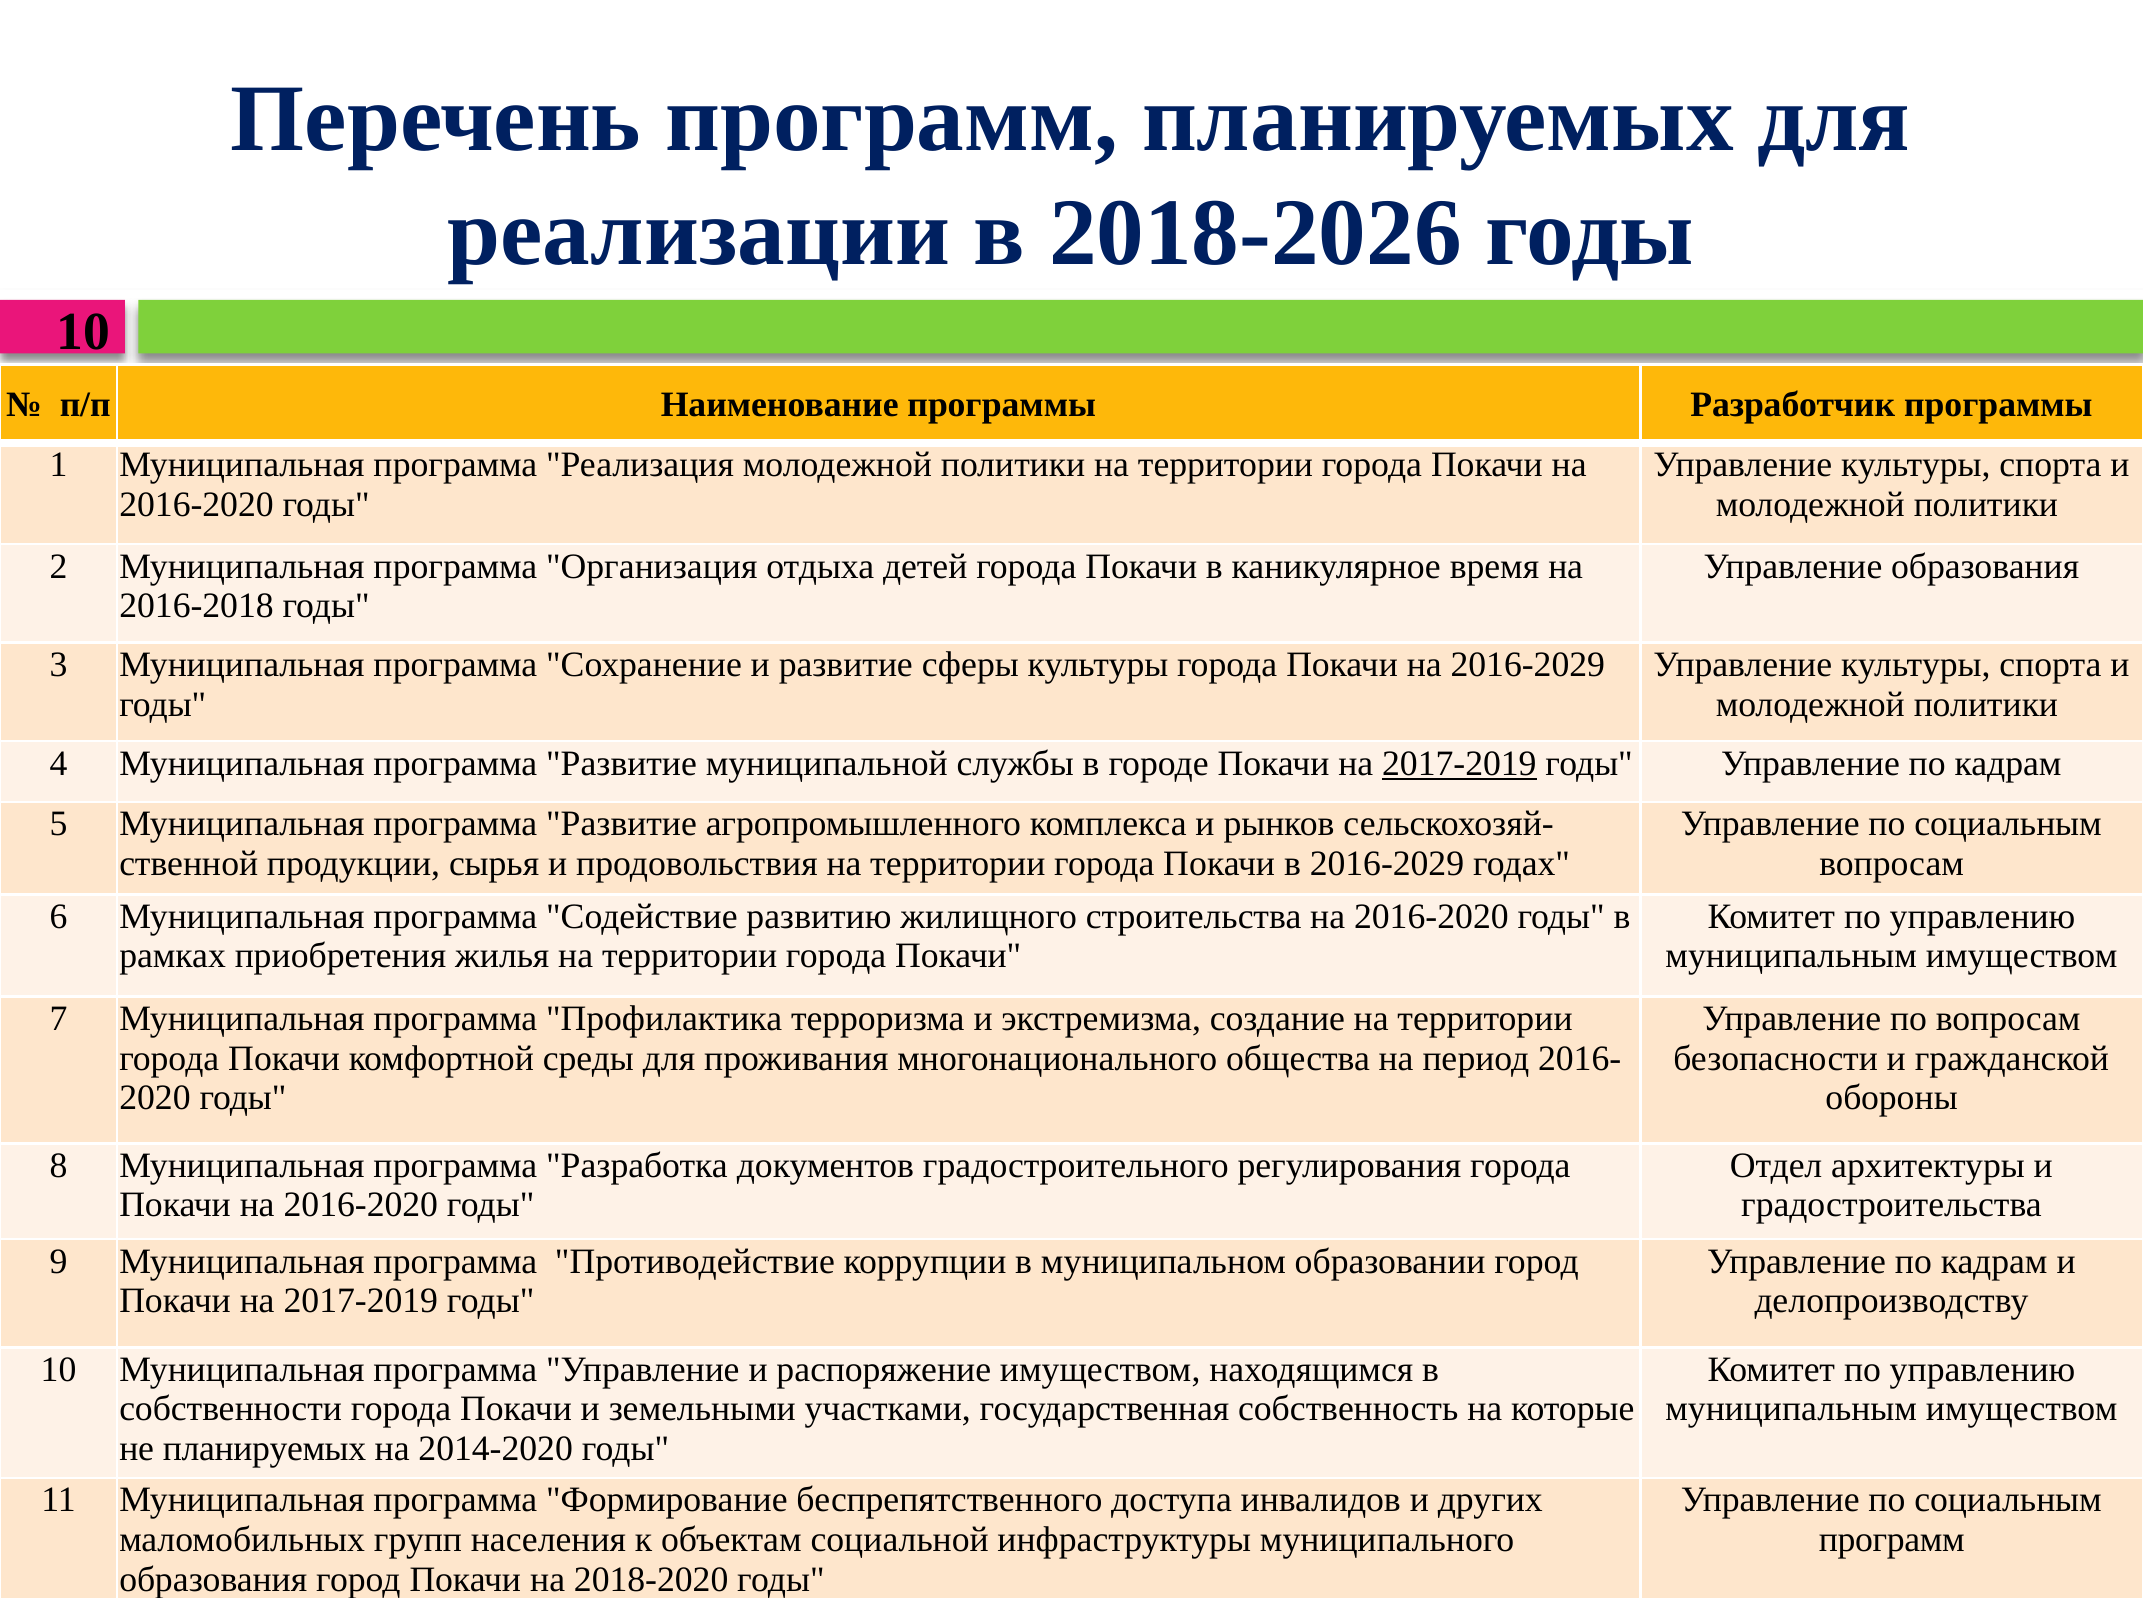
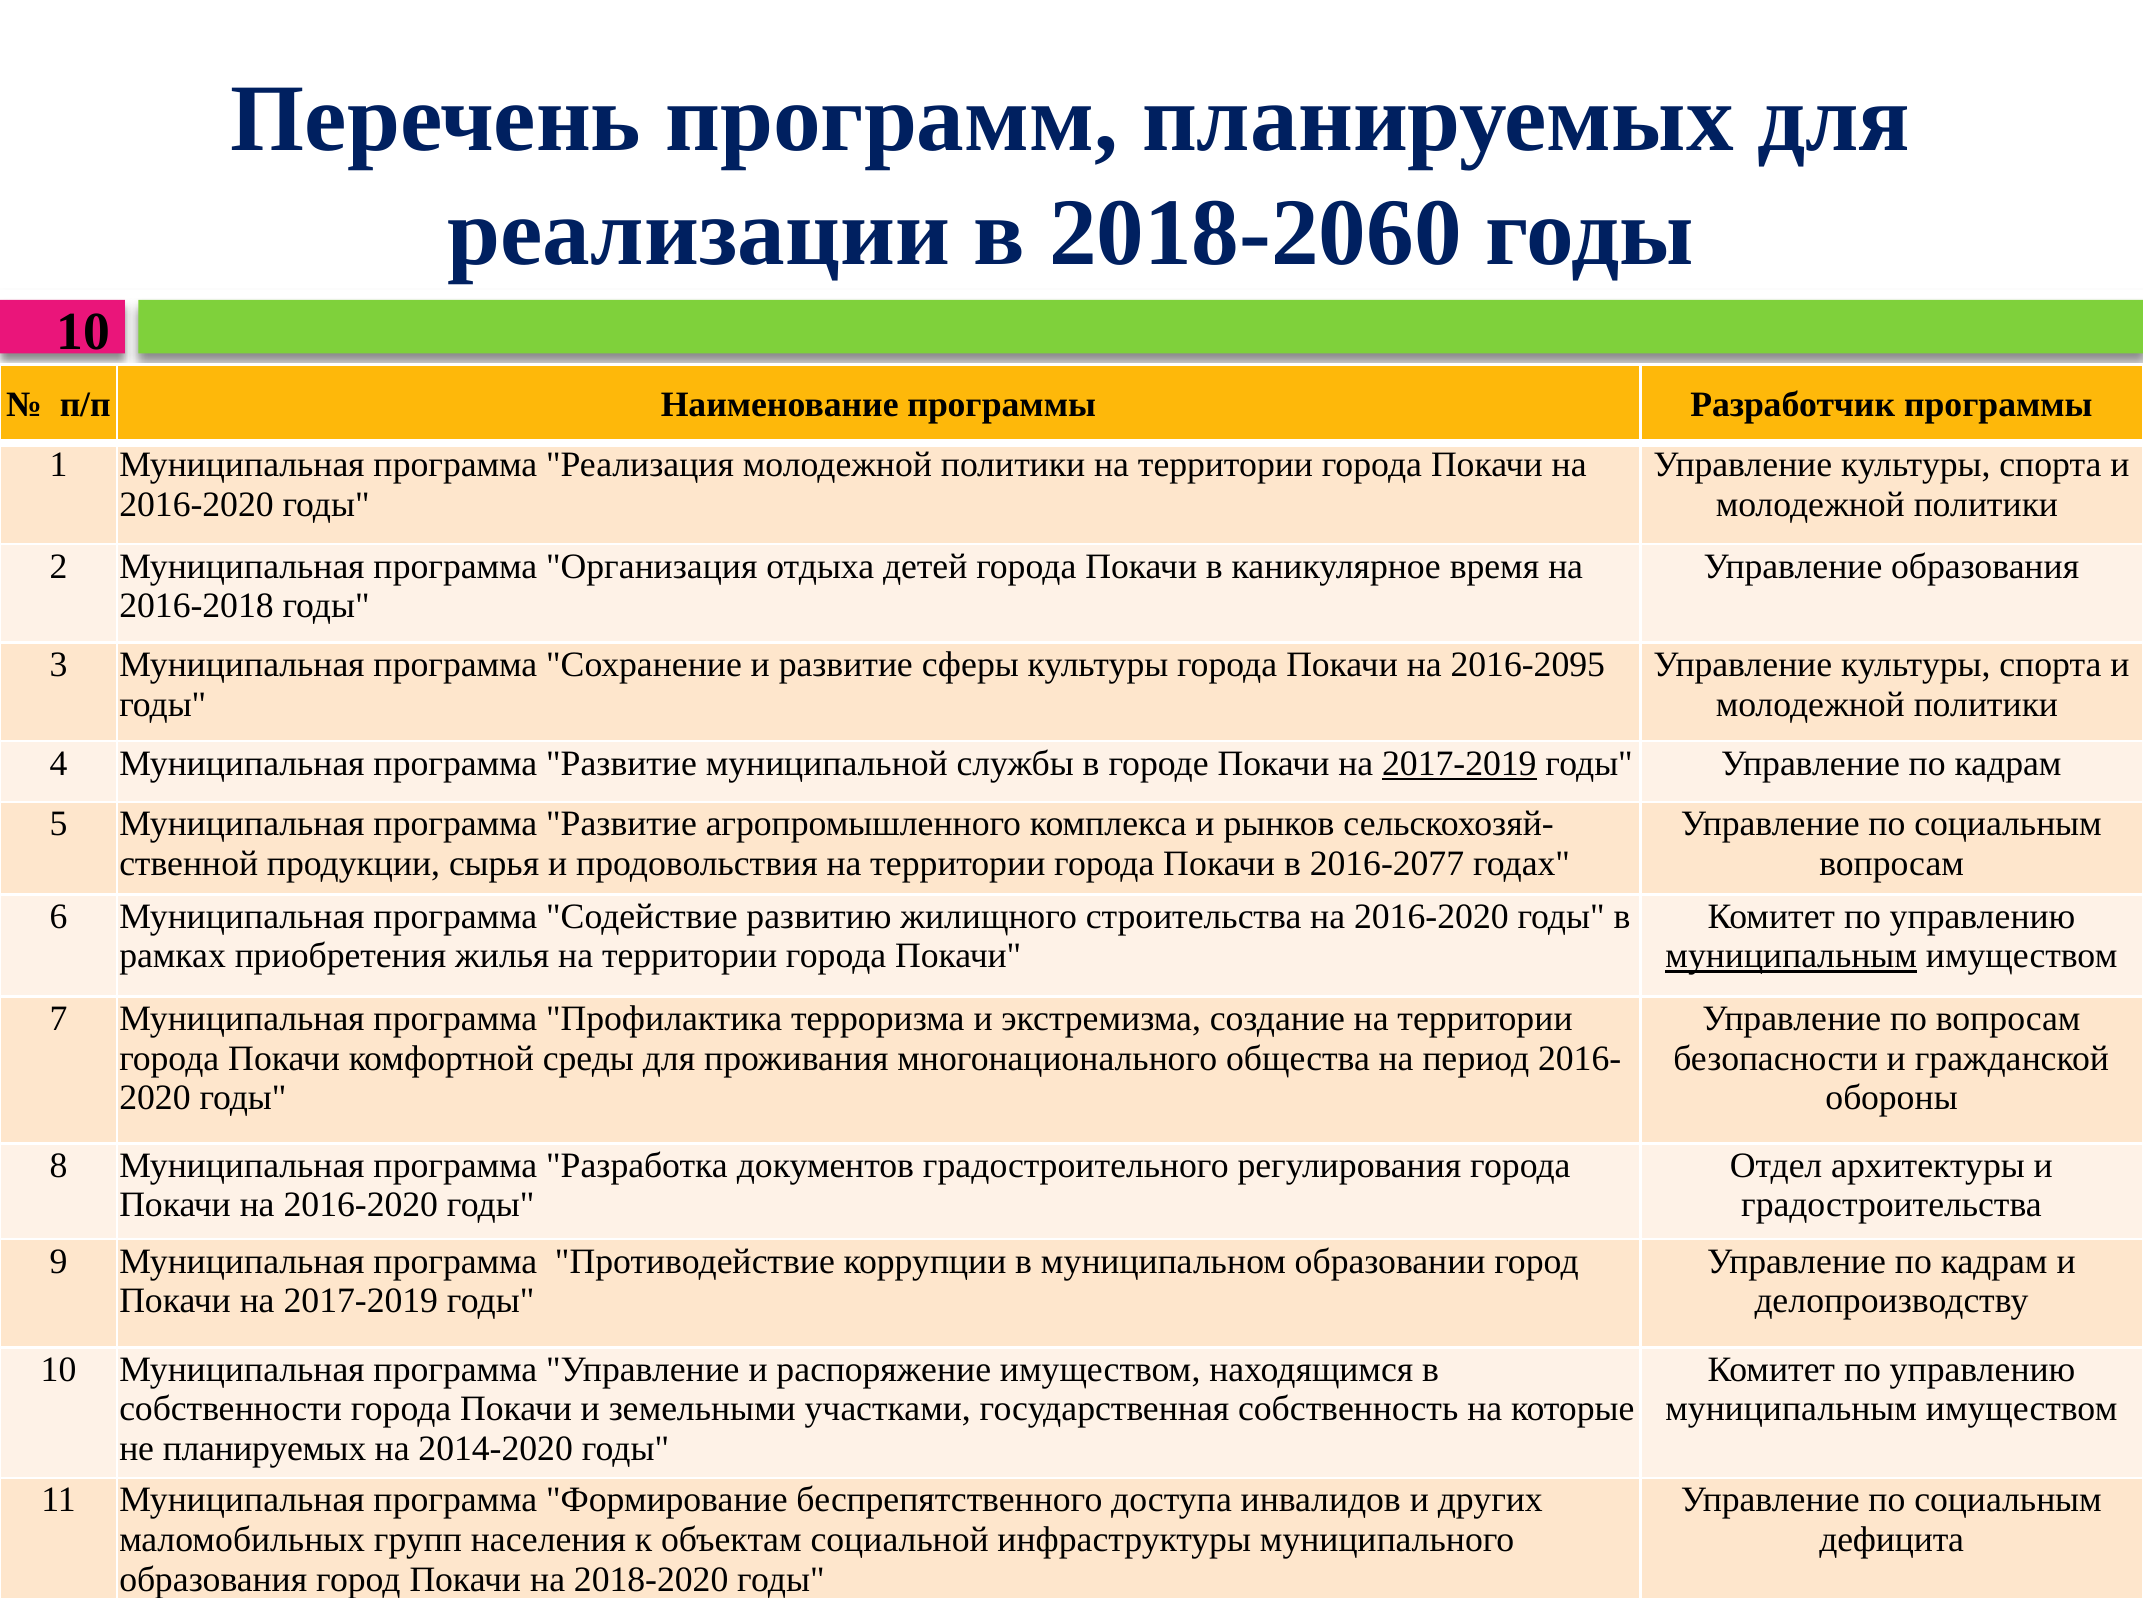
2018-2026: 2018-2026 -> 2018-2060
на 2016-2029: 2016-2029 -> 2016-2095
в 2016-2029: 2016-2029 -> 2016-2077
муниципальным at (1791, 956) underline: none -> present
программ at (1892, 1540): программ -> дефицита
